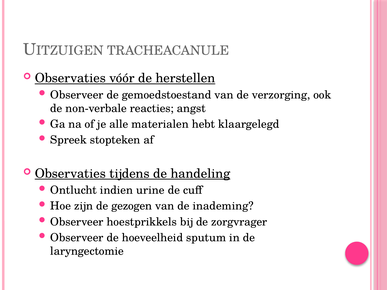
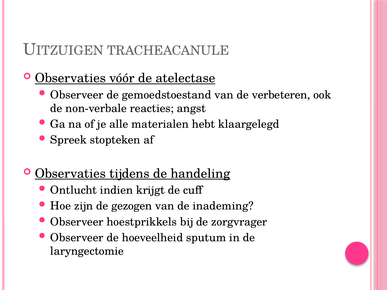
herstellen: herstellen -> atelectase
verzorging: verzorging -> verbeteren
urine: urine -> krijgt
